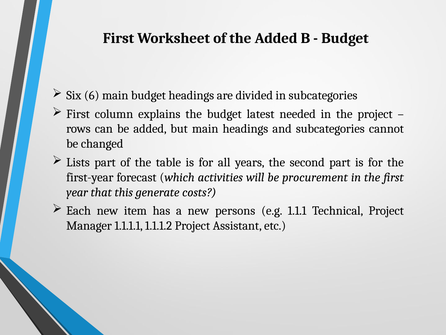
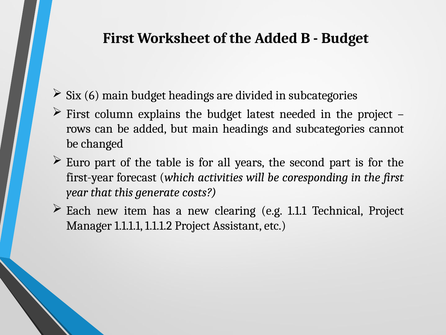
Lists: Lists -> Euro
procurement: procurement -> coresponding
persons: persons -> clearing
